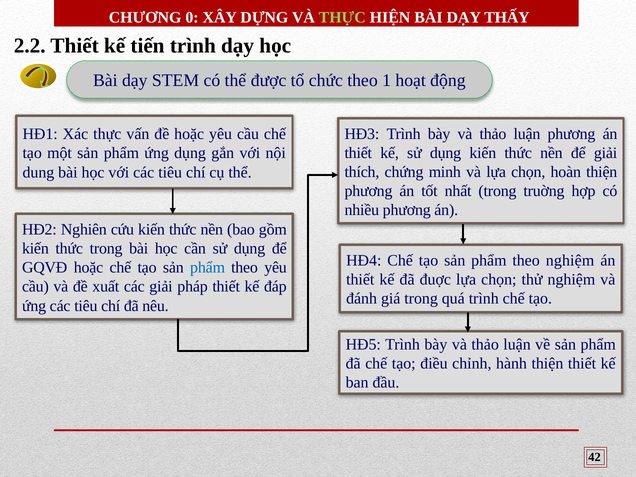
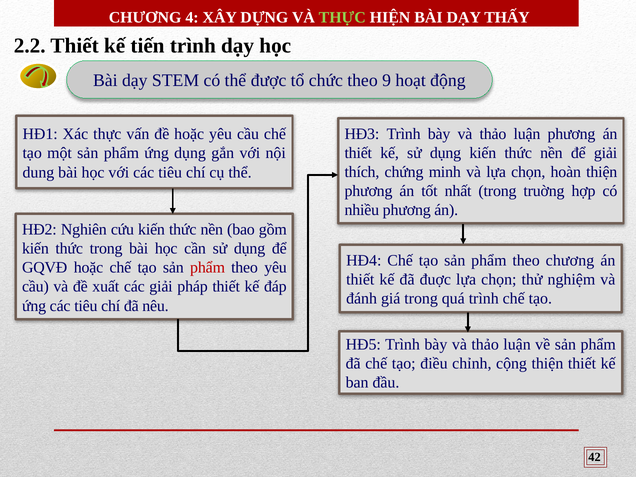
0: 0 -> 4
1: 1 -> 9
theo nghiệm: nghiệm -> chương
phẩm at (208, 268) colour: blue -> red
hành: hành -> cộng
